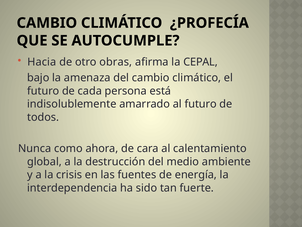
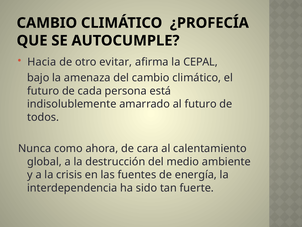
obras: obras -> evitar
